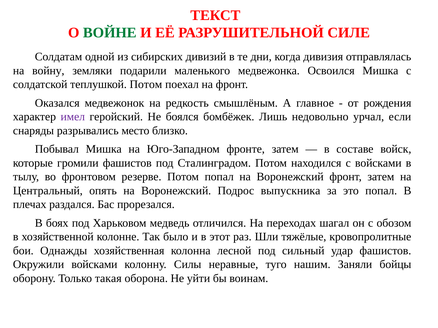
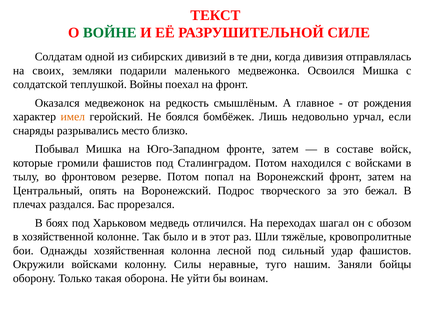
войну: войну -> своих
теплушкой Потом: Потом -> Войны
имел colour: purple -> orange
выпускника: выпускника -> творческого
это попал: попал -> бежал
